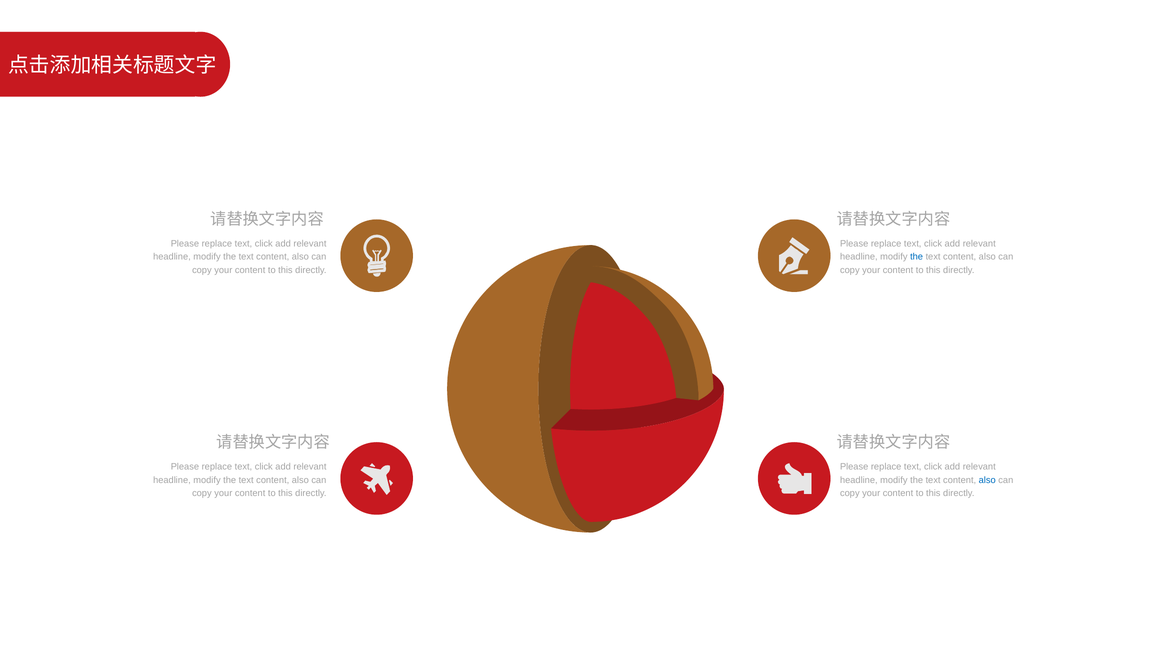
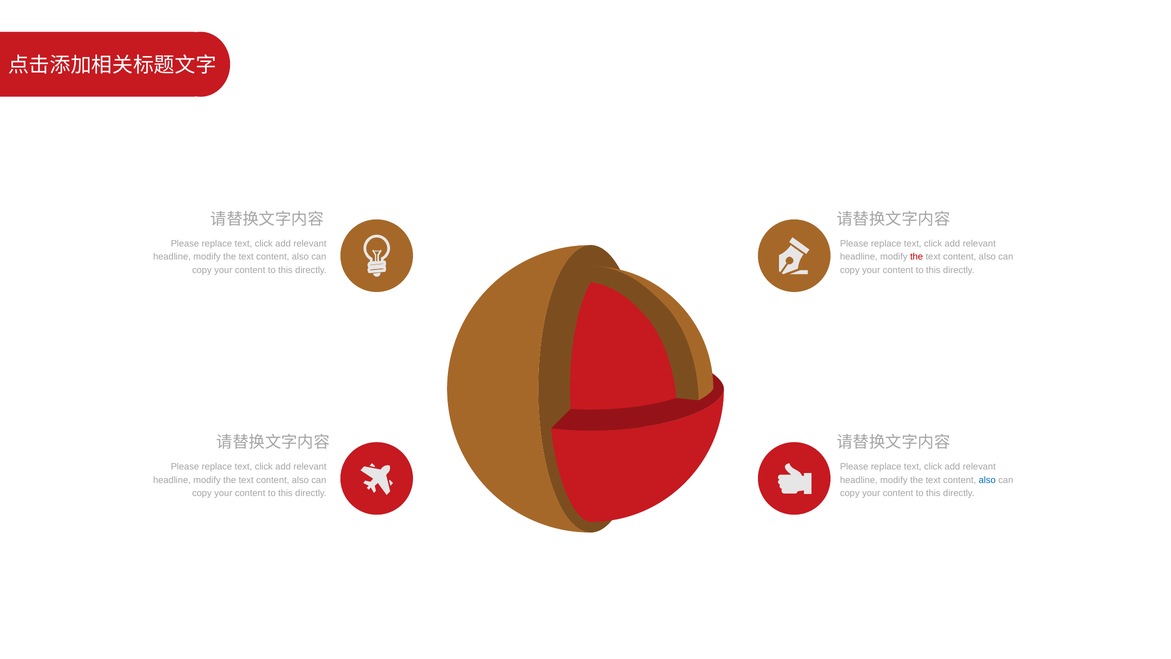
the at (917, 257) colour: blue -> red
